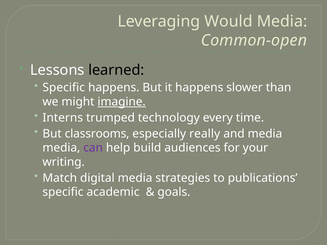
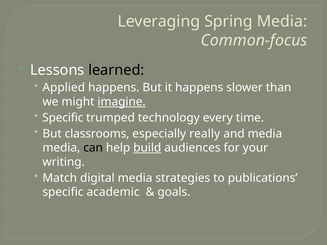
Would: Would -> Spring
Common-open: Common-open -> Common-focus
Specific at (64, 88): Specific -> Applied
Interns at (63, 118): Interns -> Specific
can colour: purple -> black
build underline: none -> present
